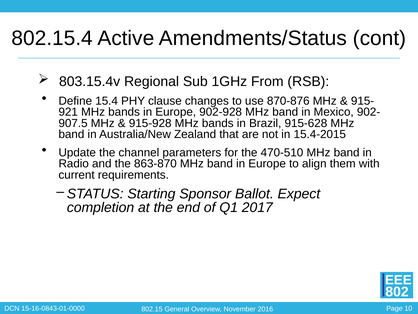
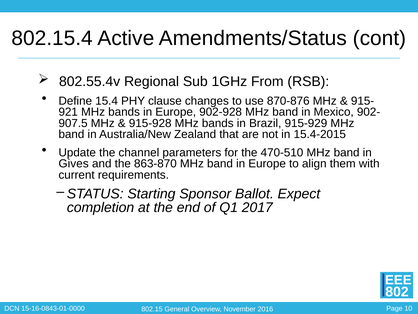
803.15.4v: 803.15.4v -> 802.55.4v
915-628: 915-628 -> 915-929
Radio: Radio -> Gives
